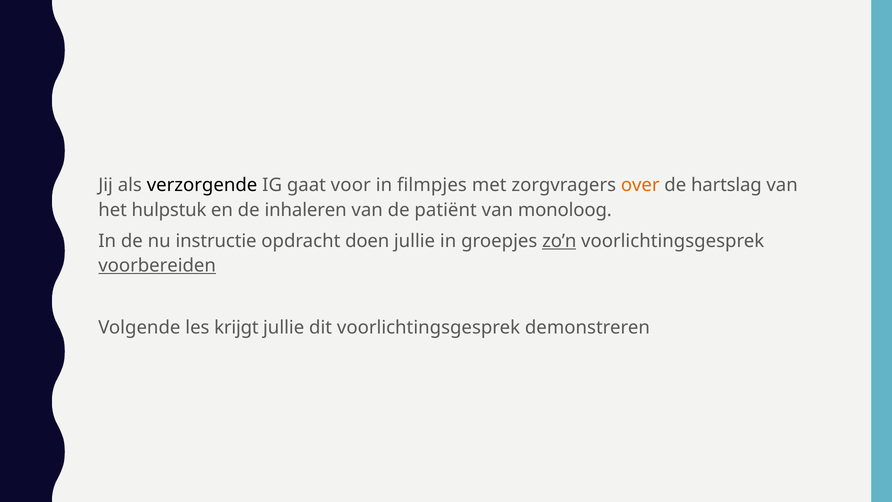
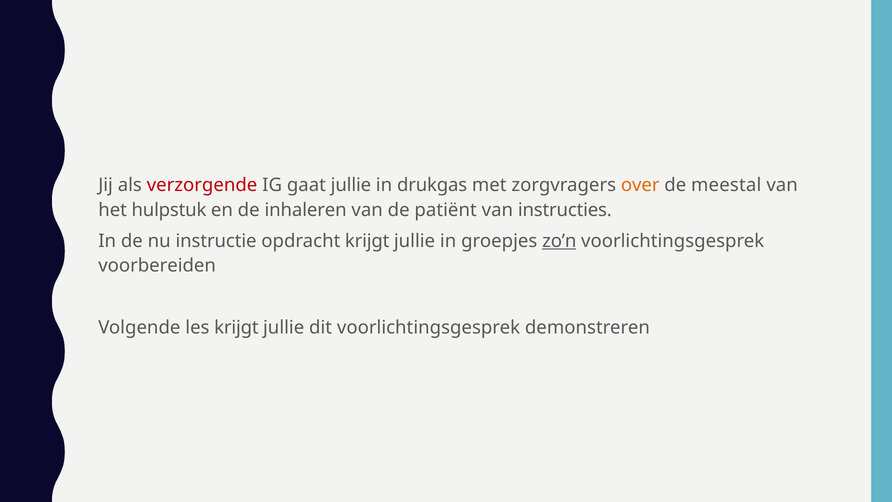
verzorgende colour: black -> red
gaat voor: voor -> jullie
filmpjes: filmpjes -> drukgas
hartslag: hartslag -> meestal
monoloog: monoloog -> instructies
opdracht doen: doen -> krijgt
voorbereiden underline: present -> none
